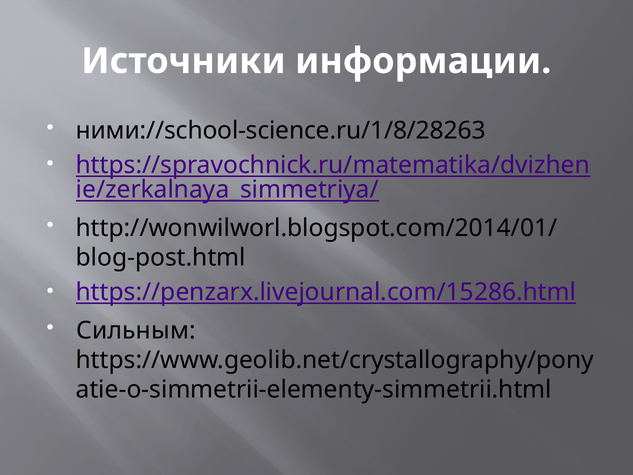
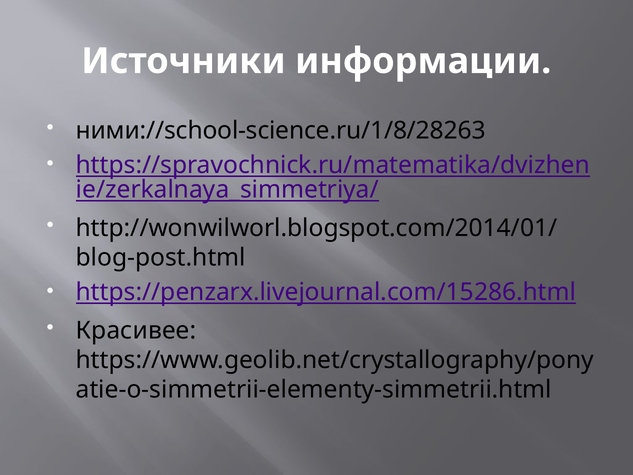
Сильным: Сильным -> Красивее
